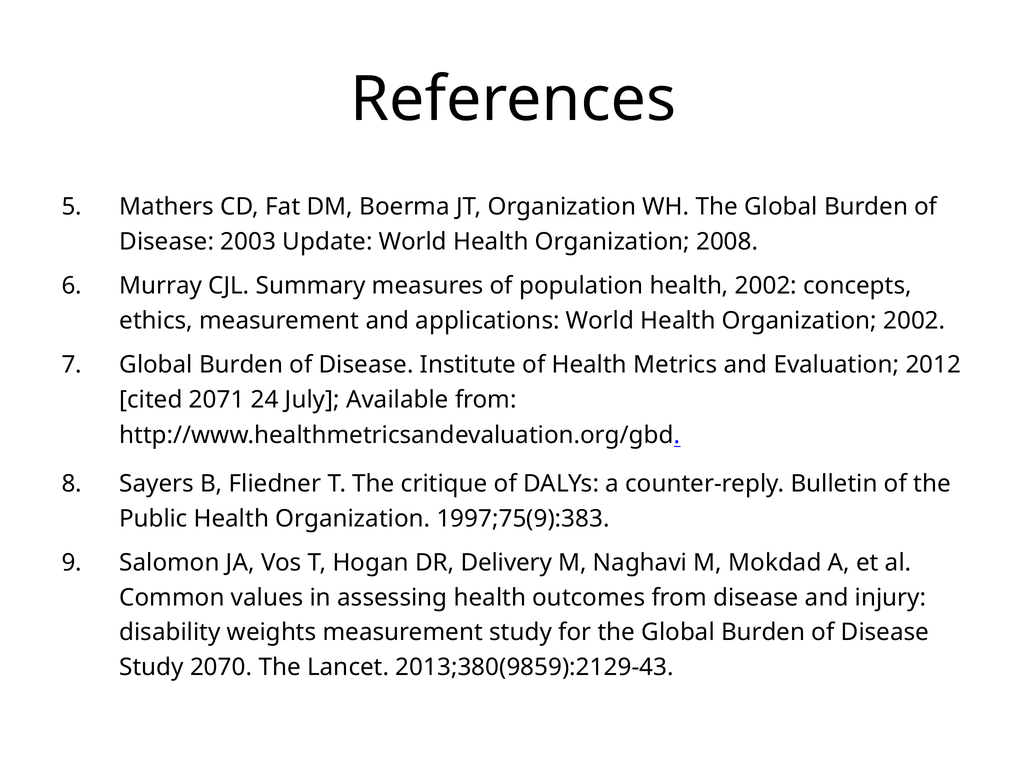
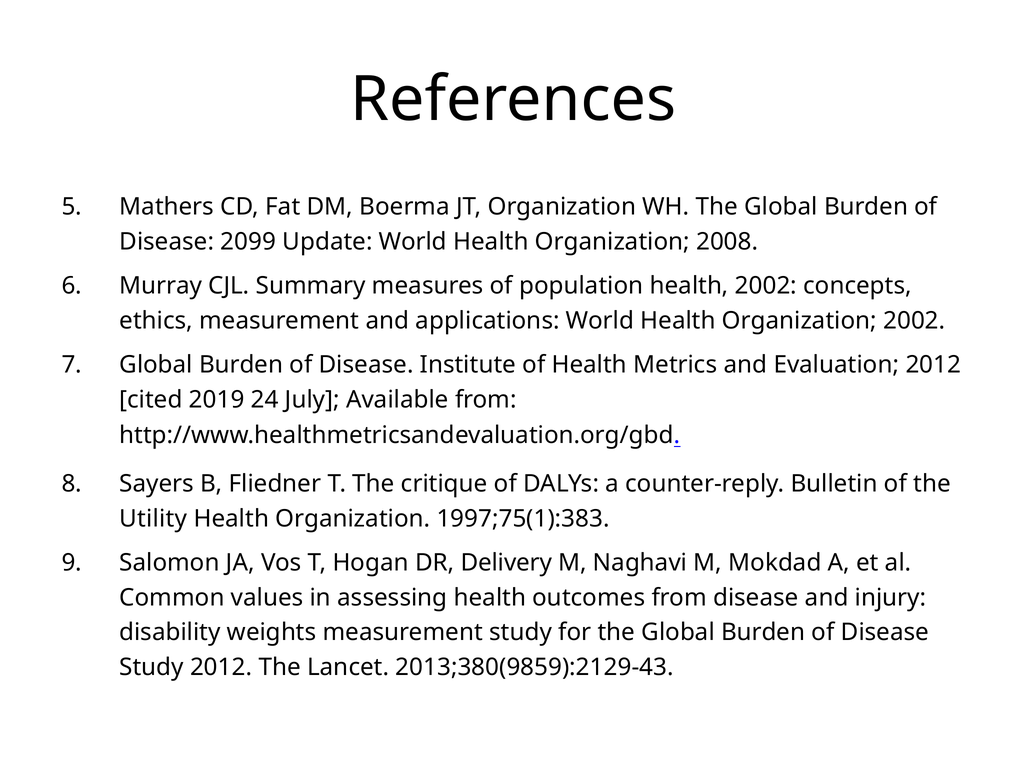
2003: 2003 -> 2099
2071: 2071 -> 2019
Public: Public -> Utility
1997;75(9):383: 1997;75(9):383 -> 1997;75(1):383
Study 2070: 2070 -> 2012
